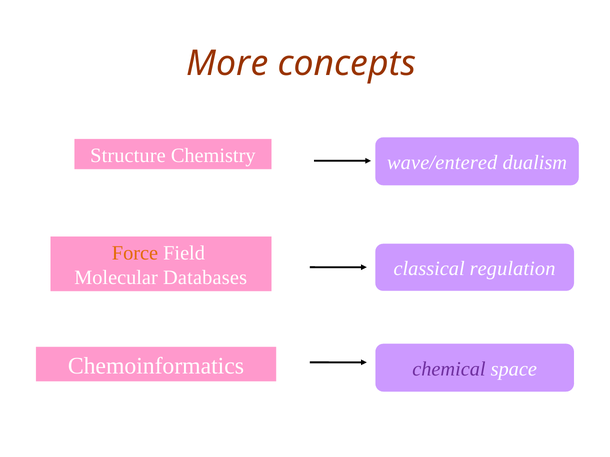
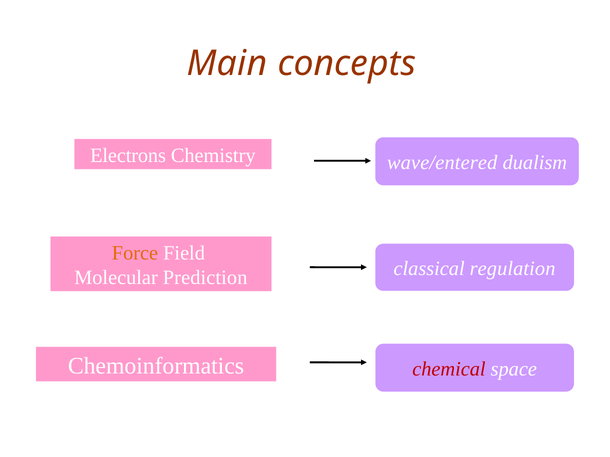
More: More -> Main
Structure: Structure -> Electrons
Databases: Databases -> Prediction
chemical colour: purple -> red
